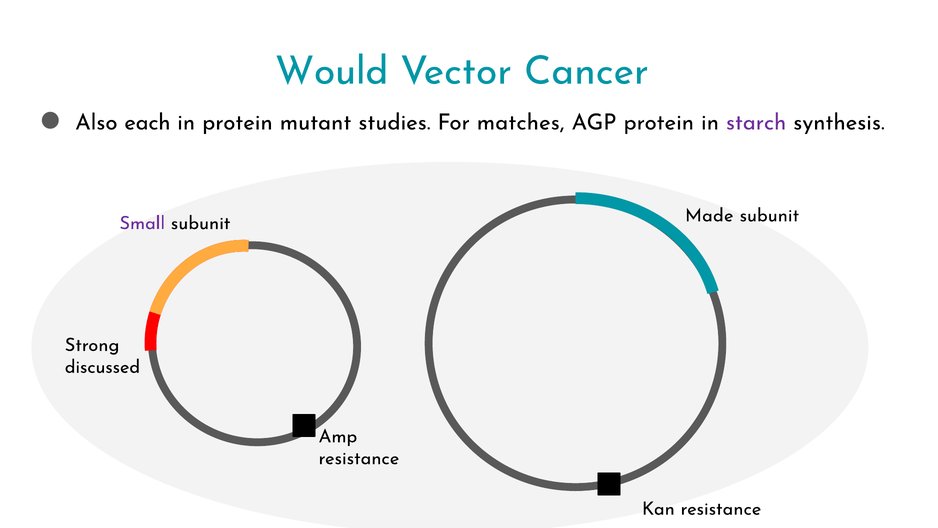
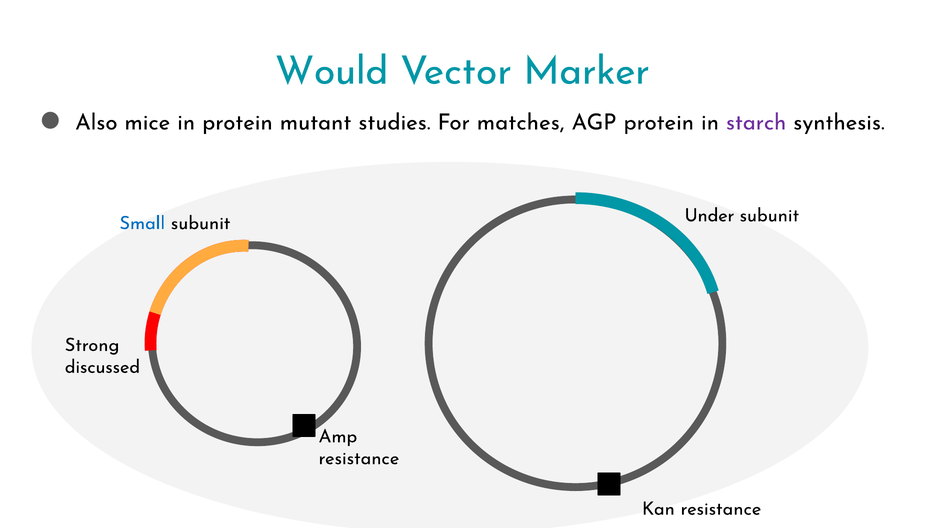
Cancer: Cancer -> Marker
each: each -> mice
Made: Made -> Under
Small colour: purple -> blue
